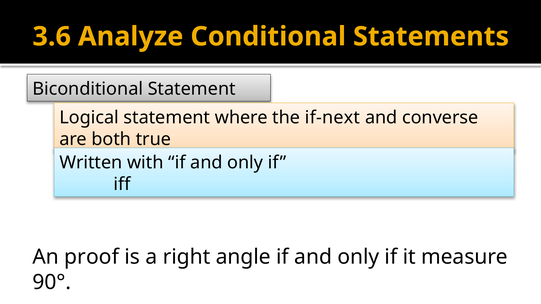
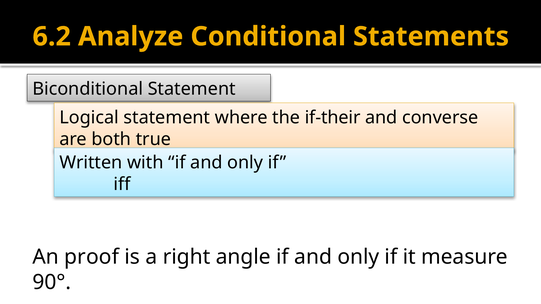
3.6: 3.6 -> 6.2
if-next: if-next -> if-their
